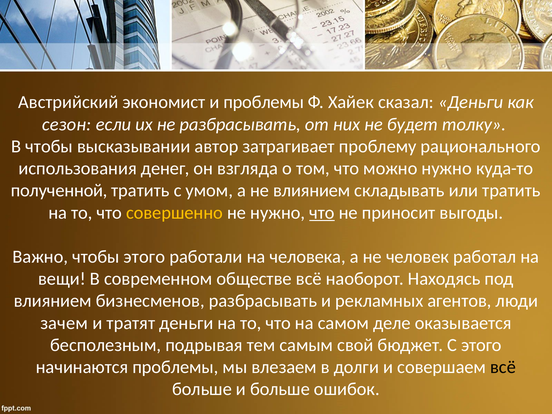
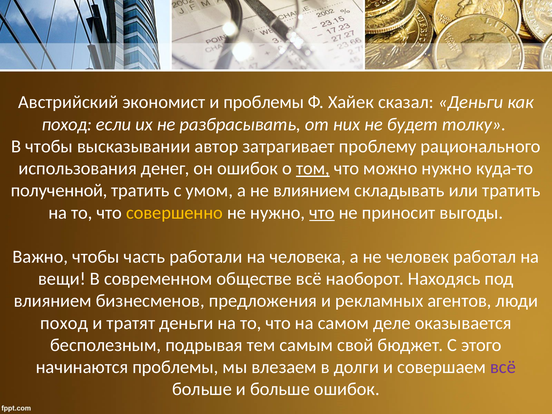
сезон at (67, 124): сезон -> поход
он взгляда: взгляда -> ошибок
том underline: none -> present
чтобы этого: этого -> часть
бизнесменов разбрасывать: разбрасывать -> предложения
зачем at (64, 323): зачем -> поход
всё at (503, 367) colour: black -> purple
